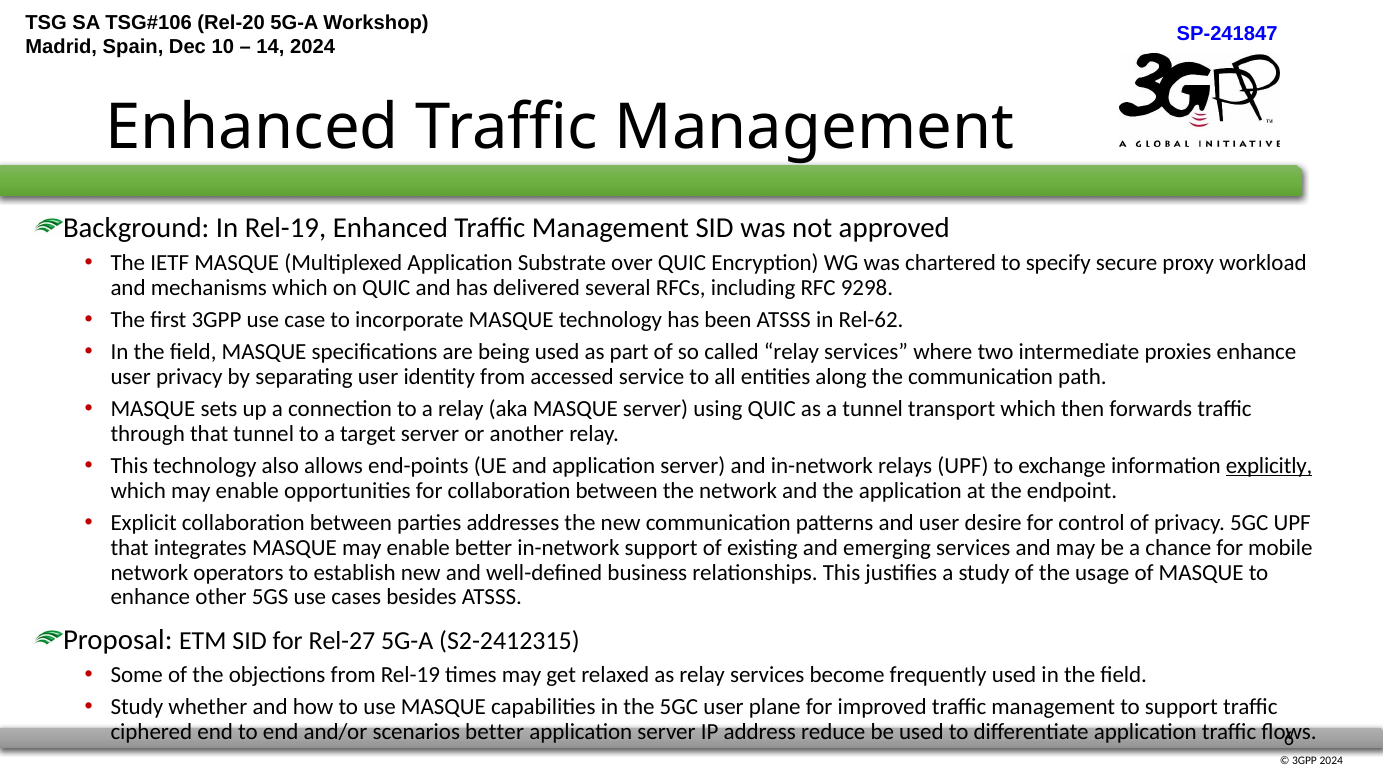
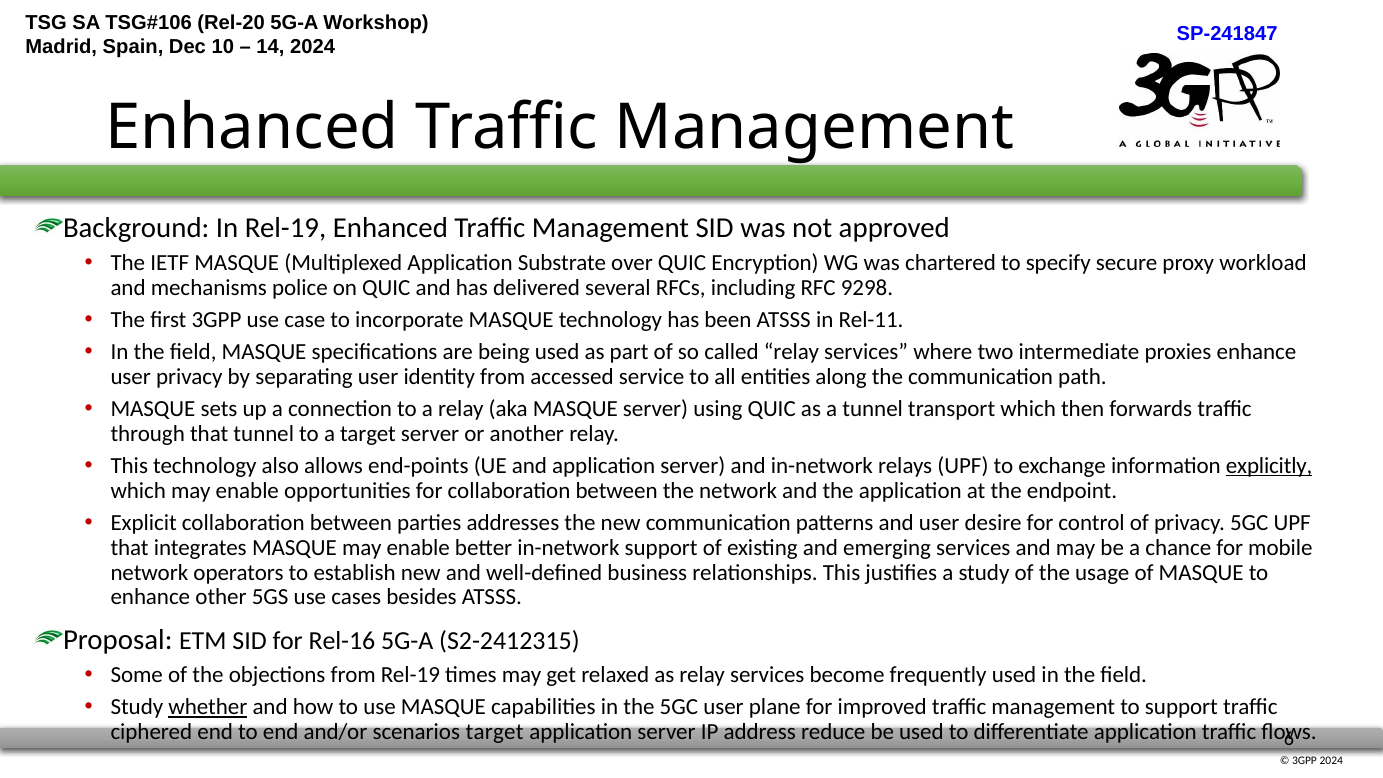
mechanisms which: which -> police
Rel-62: Rel-62 -> Rel-11
Rel-27: Rel-27 -> Rel-16
whether underline: none -> present
scenarios better: better -> target
